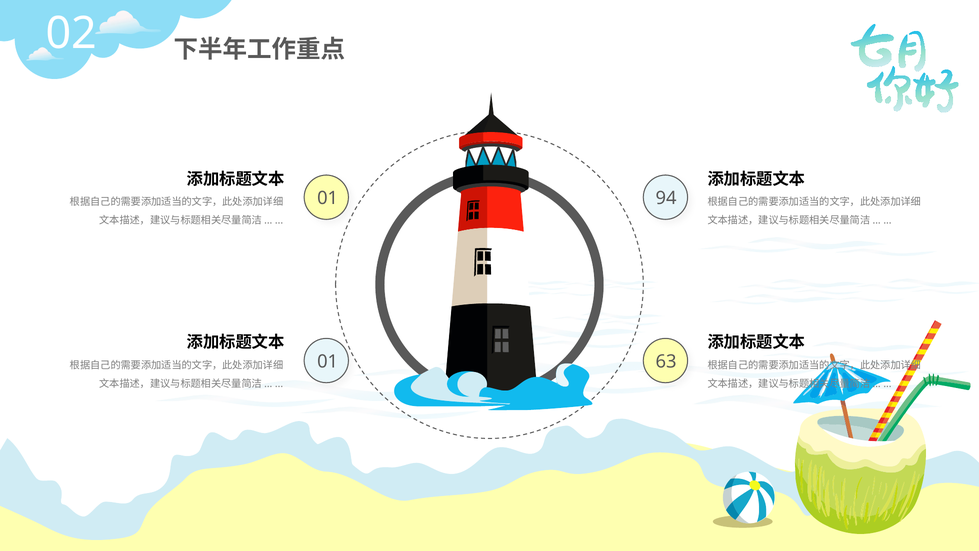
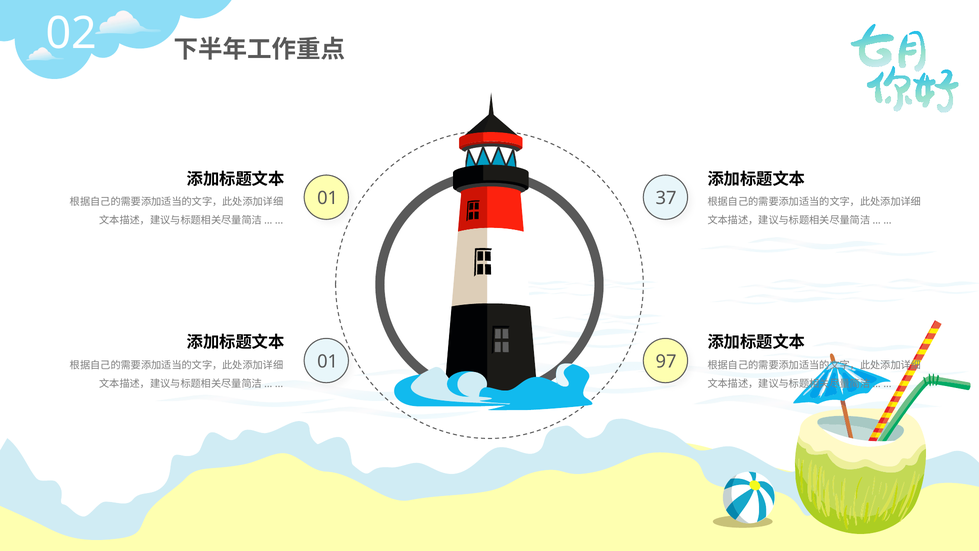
94: 94 -> 37
63: 63 -> 97
